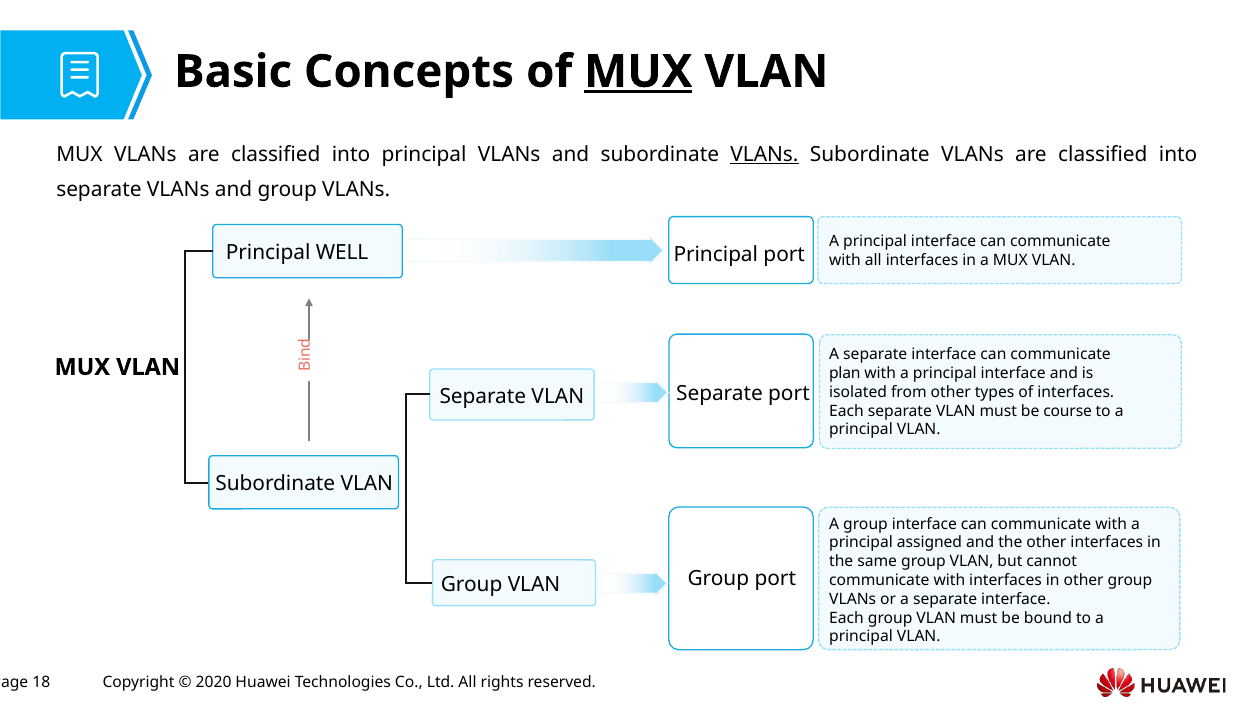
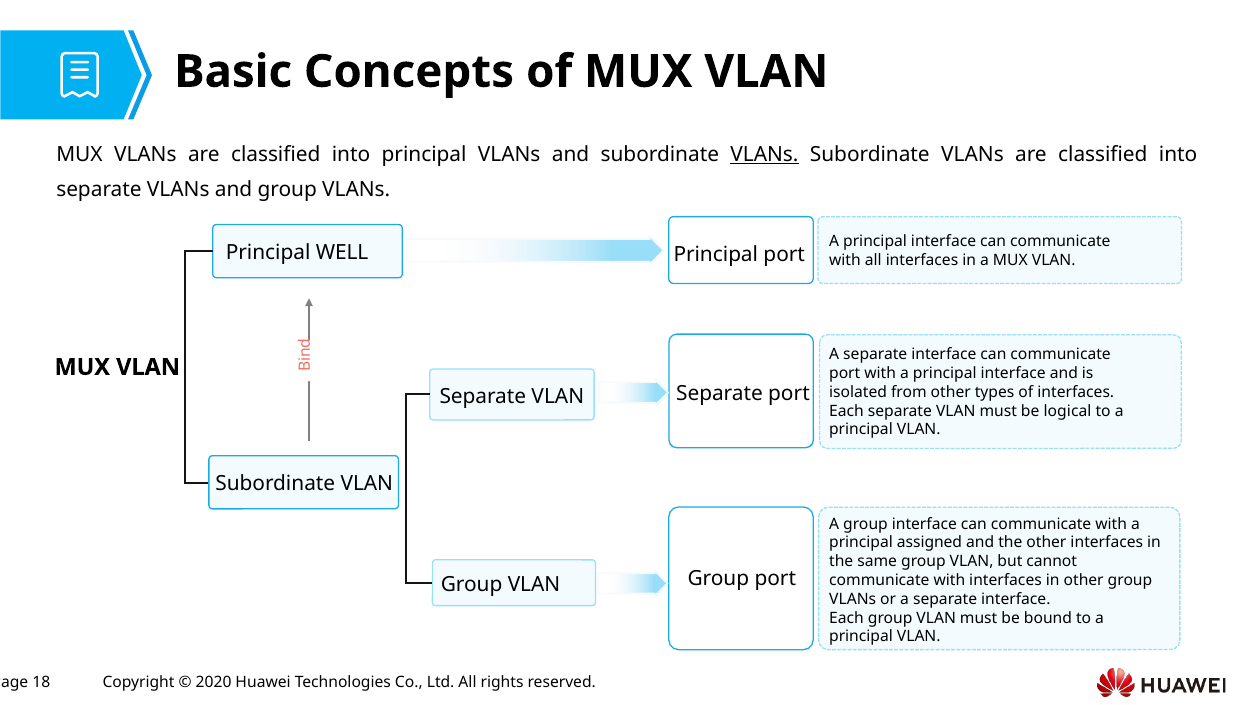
MUX at (638, 72) underline: present -> none
plan at (845, 373): plan -> port
course: course -> logical
